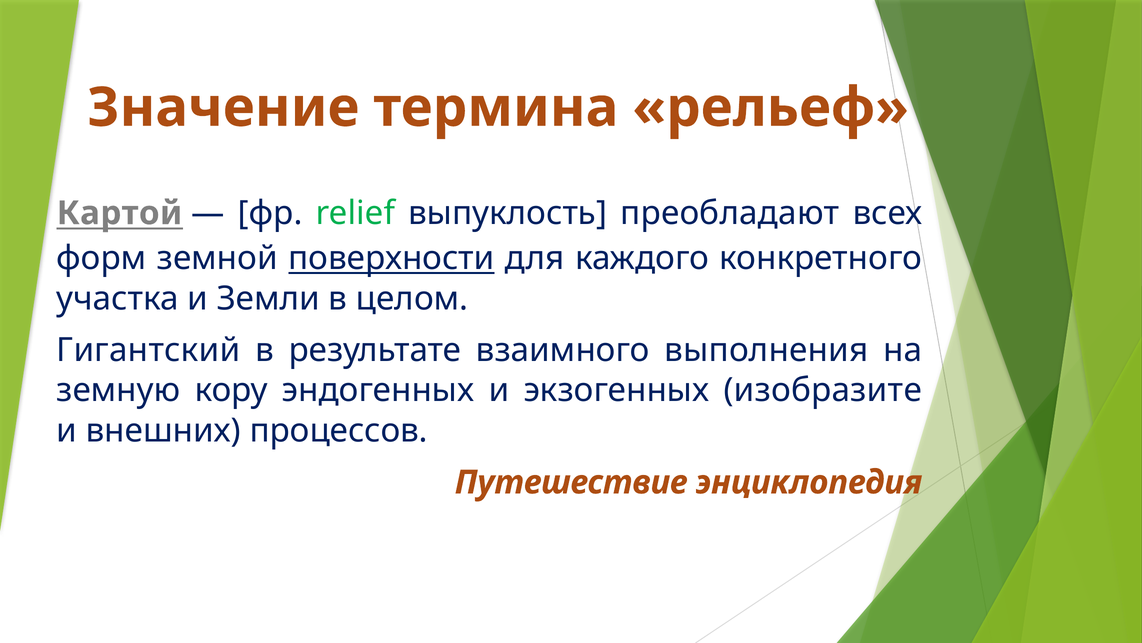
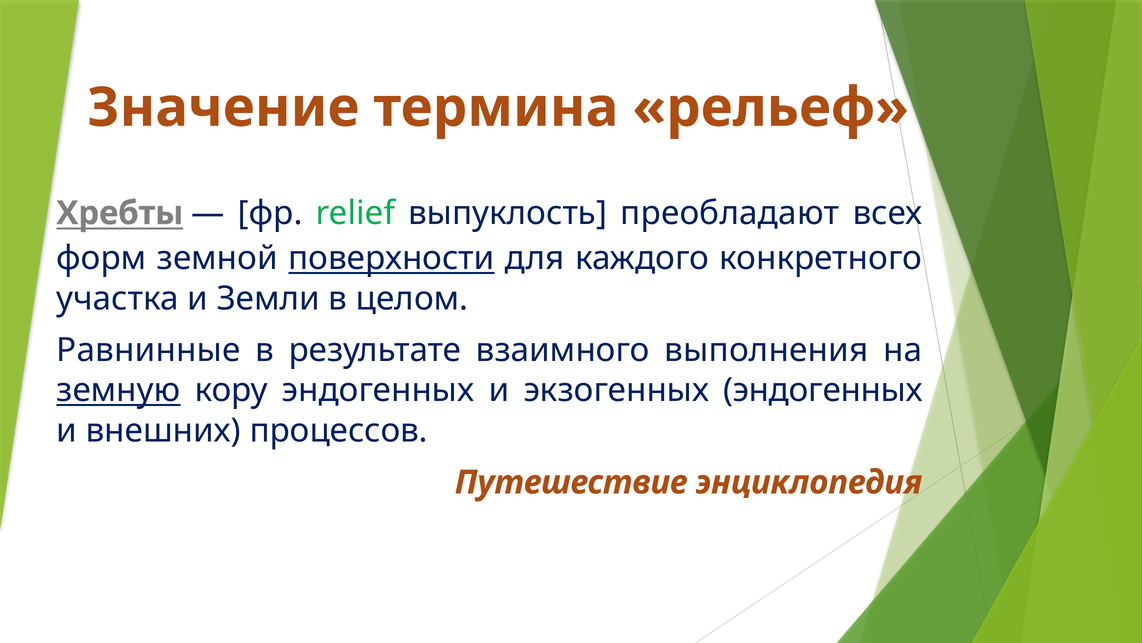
Картой: Картой -> Хребты
Гигантский: Гигантский -> Равнинные
земную underline: none -> present
экзогенных изобразите: изобразите -> эндогенных
